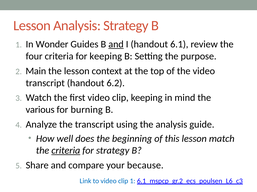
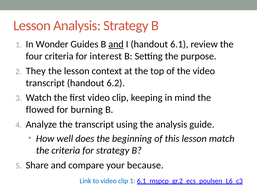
for keeping: keeping -> interest
Main: Main -> They
various: various -> flowed
criteria at (66, 151) underline: present -> none
